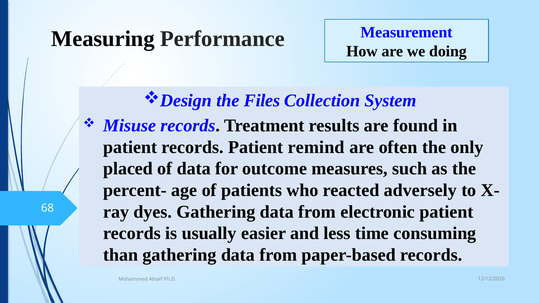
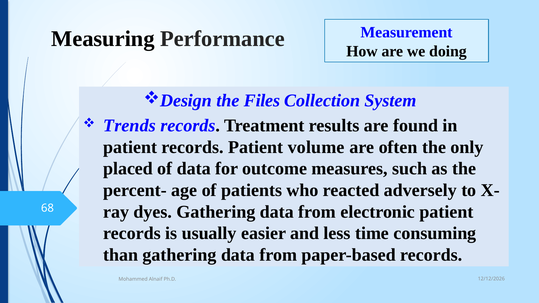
Misuse: Misuse -> Trends
remind: remind -> volume
